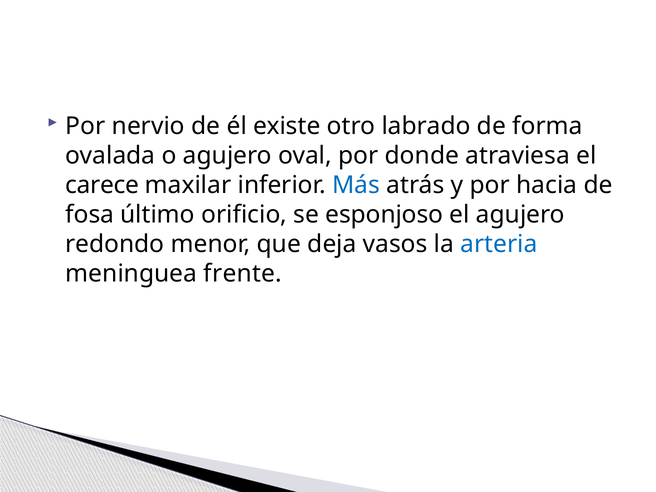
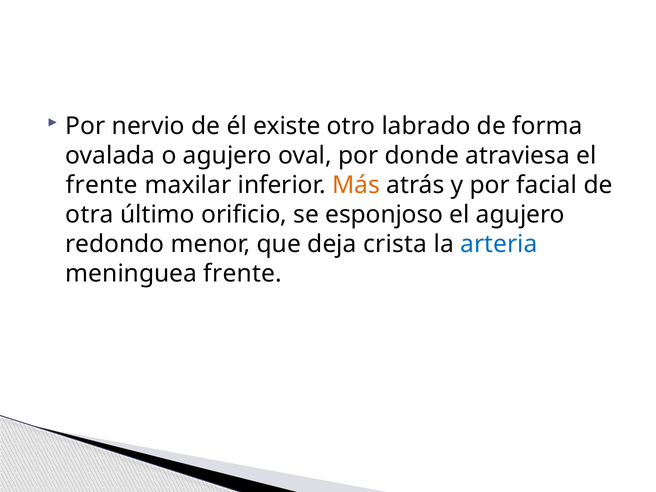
carece at (102, 185): carece -> frente
Más colour: blue -> orange
hacia: hacia -> facial
fosa: fosa -> otra
vasos: vasos -> crista
